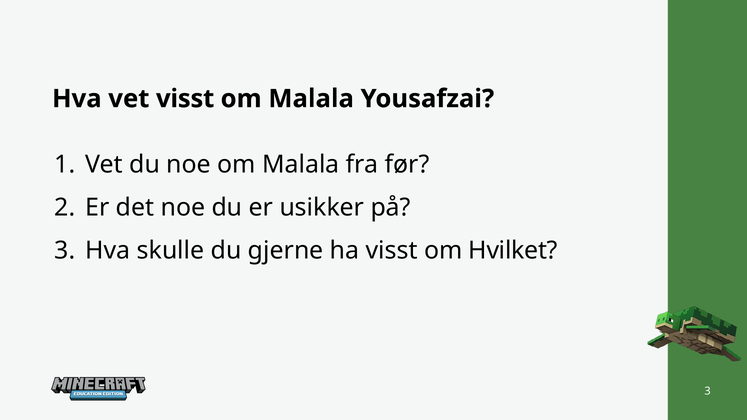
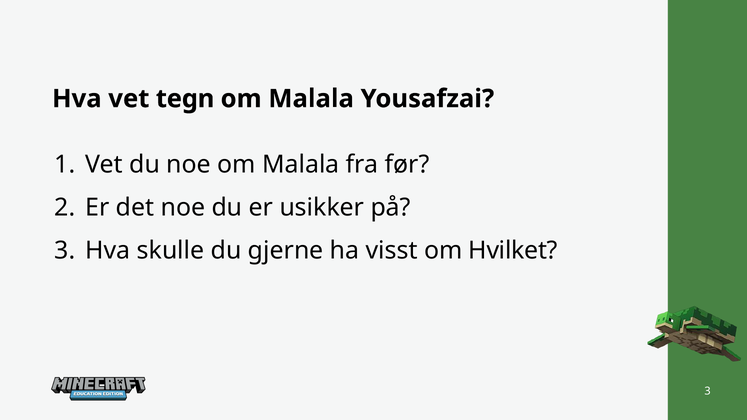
vet visst: visst -> tegn
